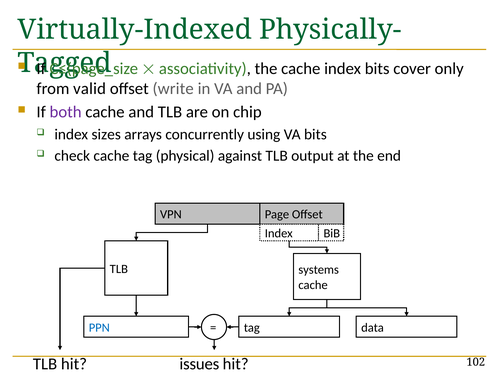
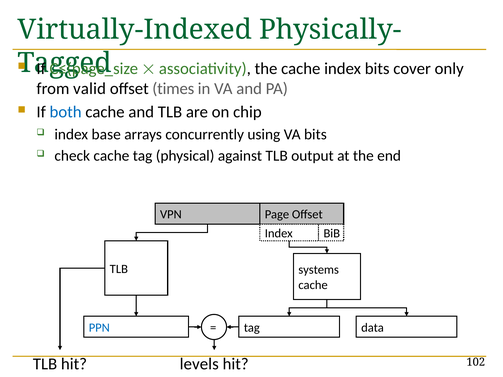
write: write -> times
both colour: purple -> blue
sizes: sizes -> base
issues: issues -> levels
